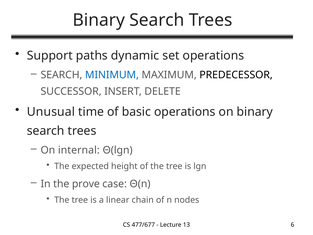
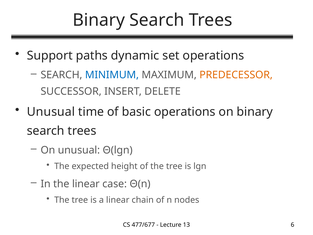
PREDECESSOR colour: black -> orange
On internal: internal -> unusual
the prove: prove -> linear
